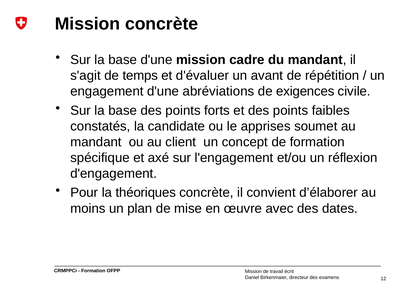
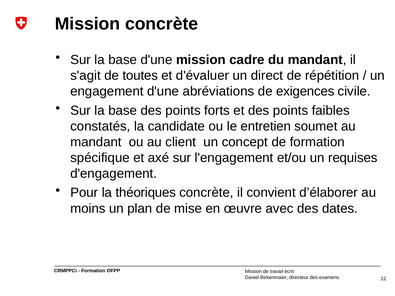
temps: temps -> toutes
avant: avant -> direct
apprises: apprises -> entretien
réflexion: réflexion -> requises
